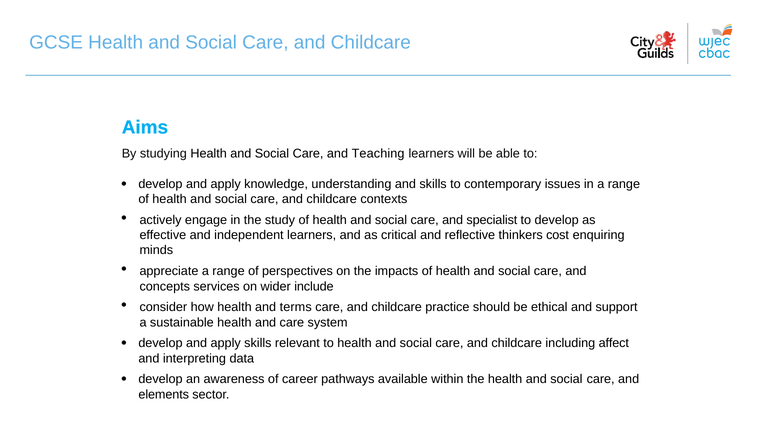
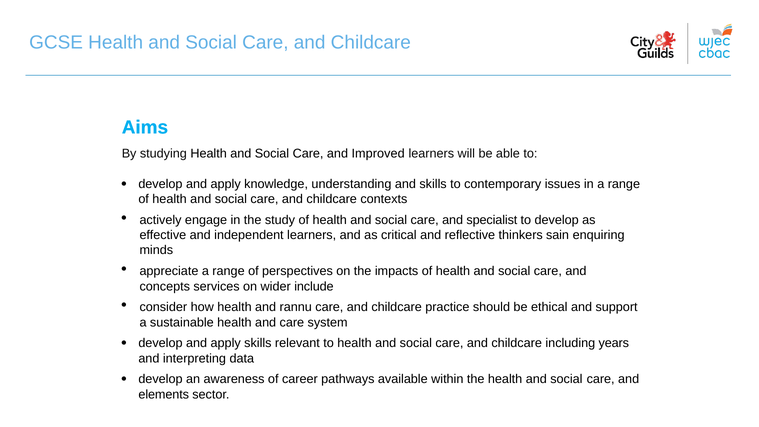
Teaching: Teaching -> Improved
cost: cost -> sain
terms: terms -> rannu
affect: affect -> years
